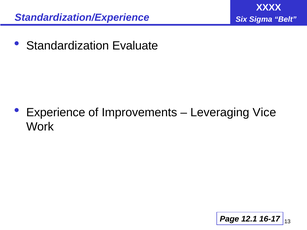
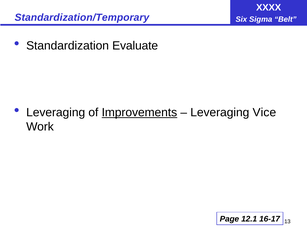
Standardization/Experience: Standardization/Experience -> Standardization/Temporary
Experience at (56, 113): Experience -> Leveraging
Improvements underline: none -> present
